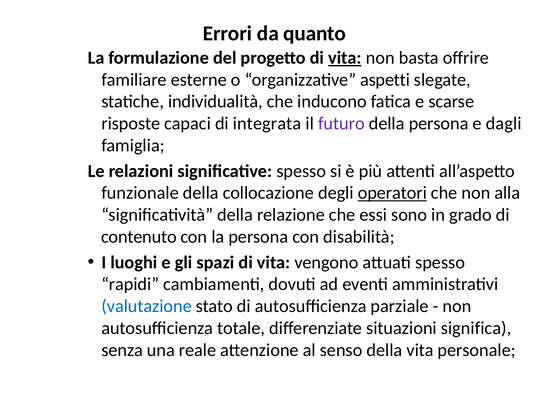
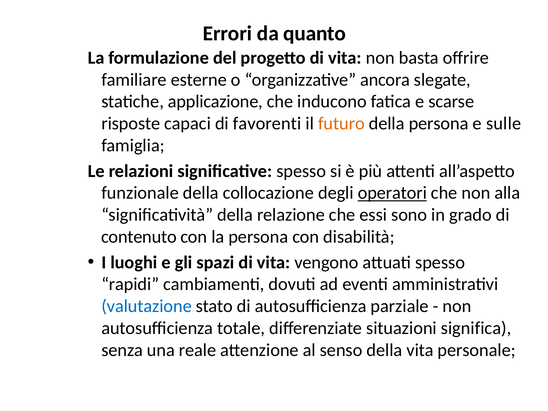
vita at (345, 58) underline: present -> none
aspetti: aspetti -> ancora
individualità: individualità -> applicazione
integrata: integrata -> favorenti
futuro colour: purple -> orange
dagli: dagli -> sulle
